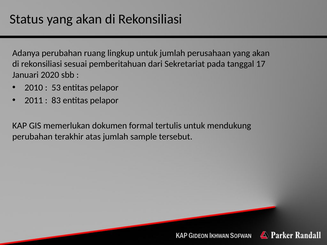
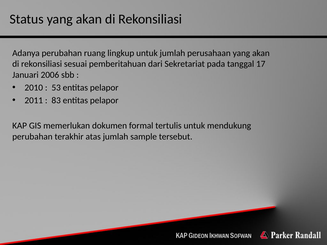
2020: 2020 -> 2006
